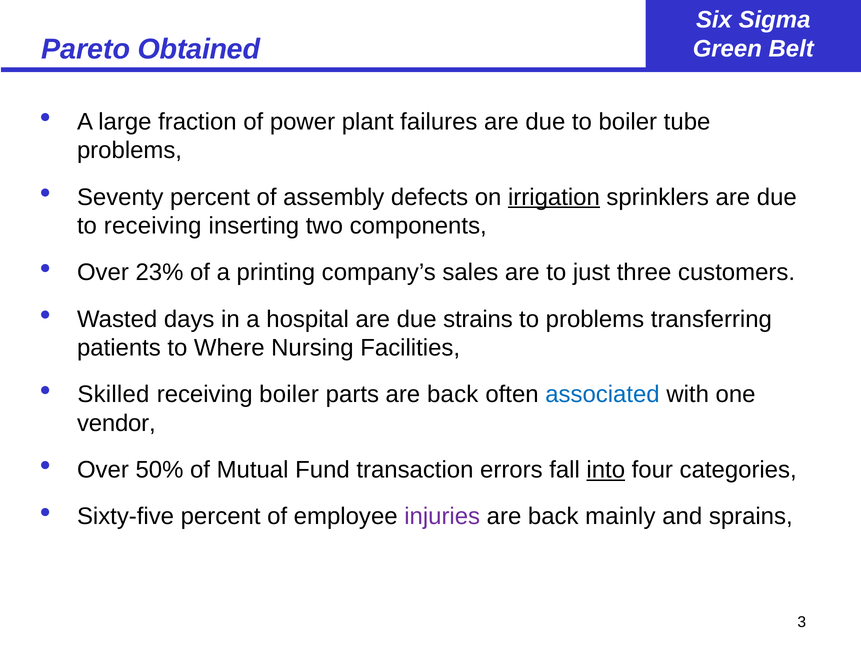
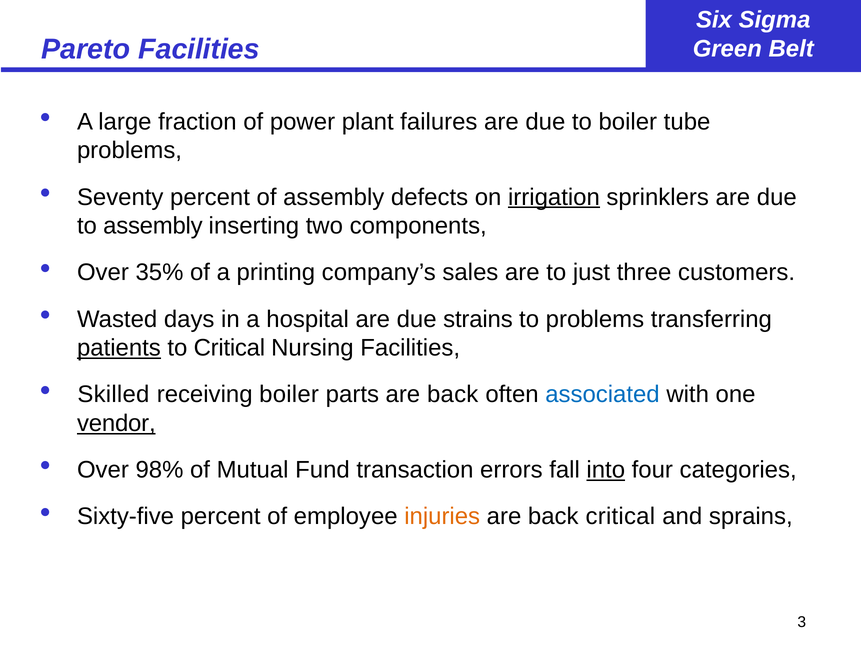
Pareto Obtained: Obtained -> Facilities
to receiving: receiving -> assembly
23%: 23% -> 35%
patients underline: none -> present
to Where: Where -> Critical
vendor underline: none -> present
50%: 50% -> 98%
injuries colour: purple -> orange
back mainly: mainly -> critical
